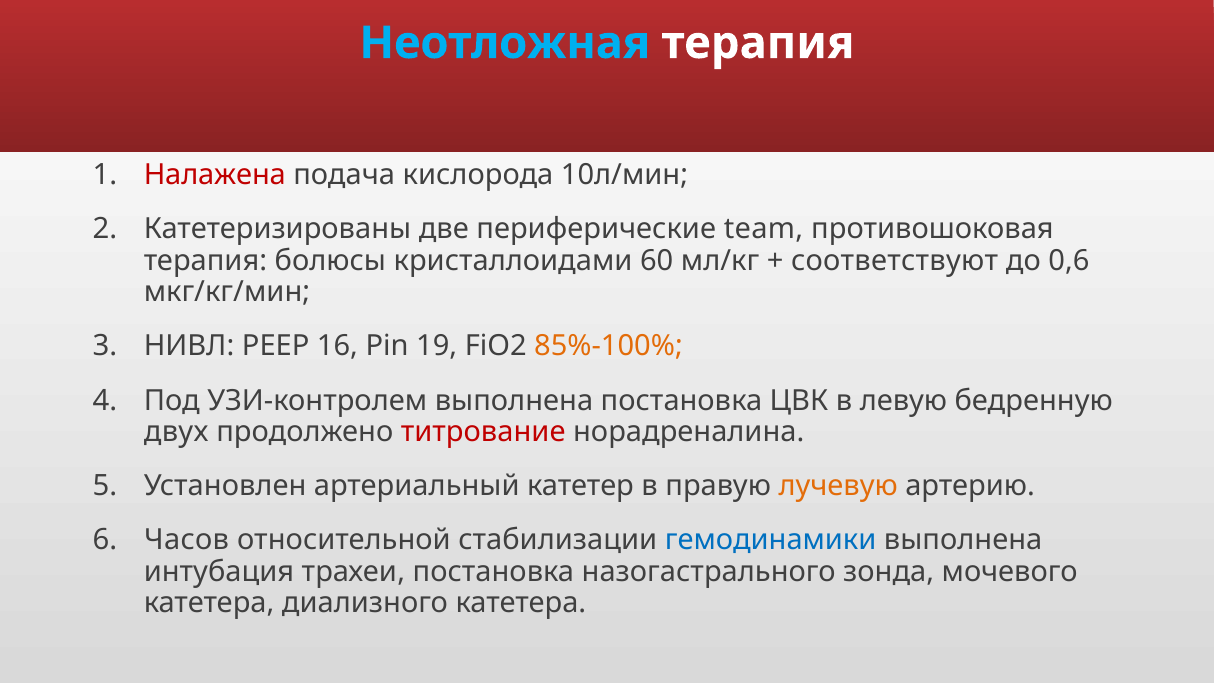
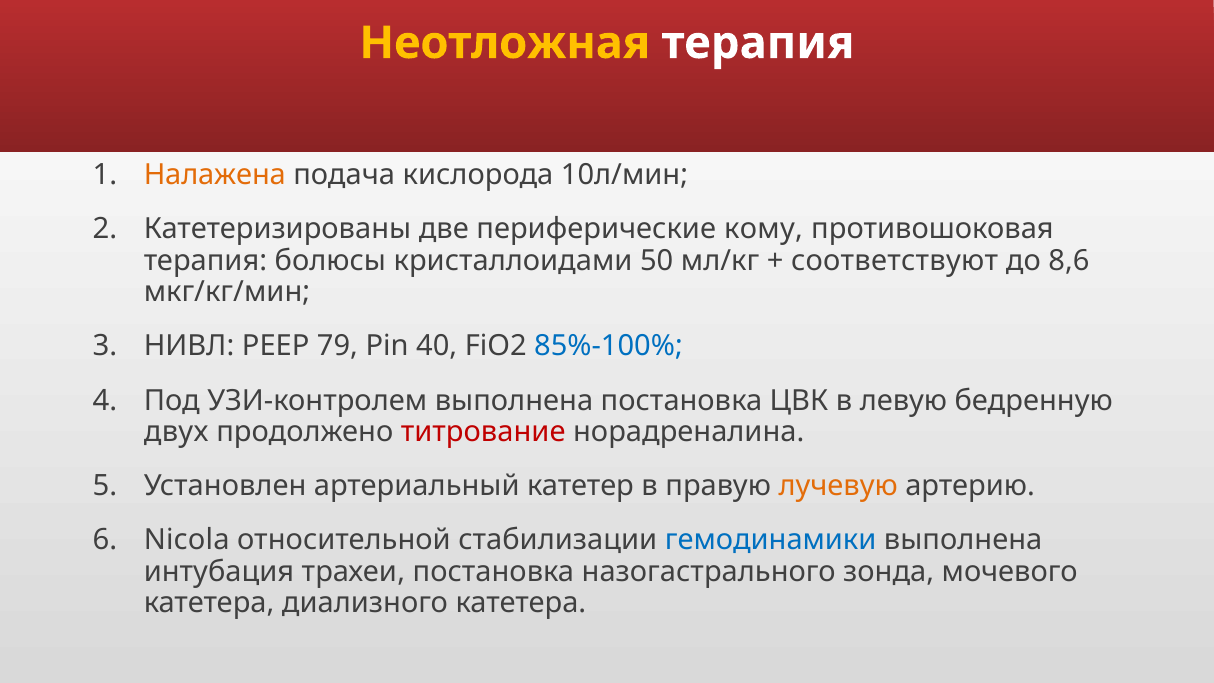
Неотложная colour: light blue -> yellow
Налажена colour: red -> orange
team: team -> кому
60: 60 -> 50
0,6: 0,6 -> 8,6
16: 16 -> 79
19: 19 -> 40
85%-100% colour: orange -> blue
Часов: Часов -> Nicola
